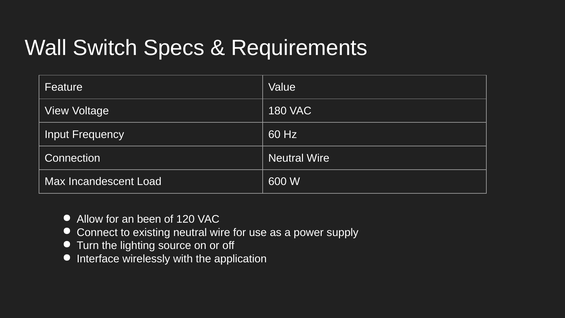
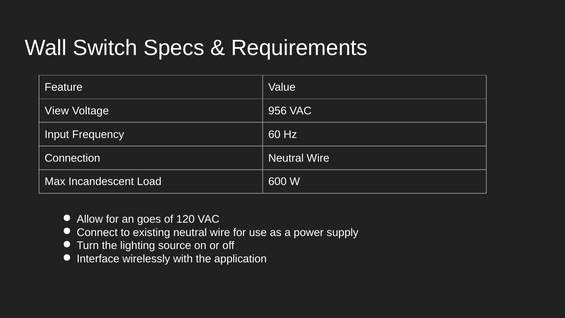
180: 180 -> 956
been: been -> goes
